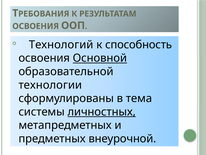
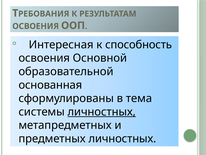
Технологий: Технологий -> Интересная
Основной underline: present -> none
технологии: технологии -> основанная
предметных внеурочной: внеурочной -> личностных
